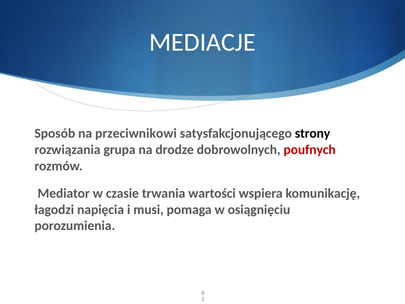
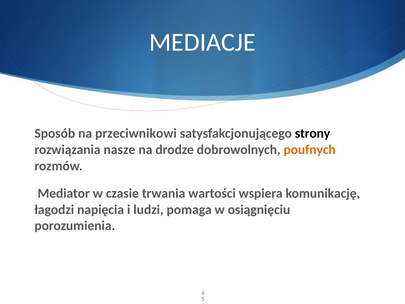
grupa: grupa -> nasze
poufnych colour: red -> orange
musi: musi -> ludzi
